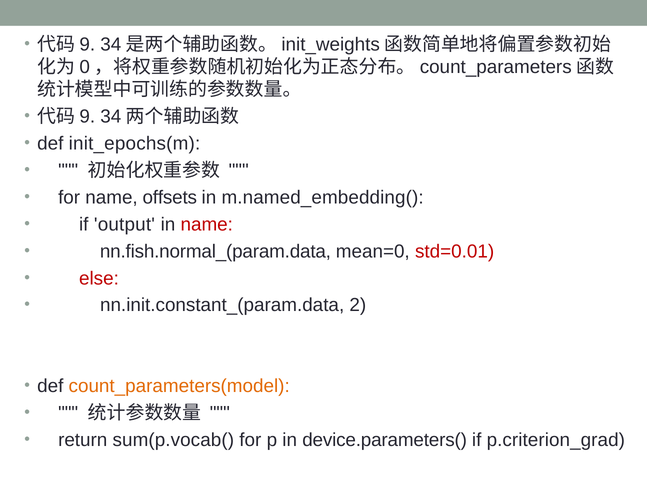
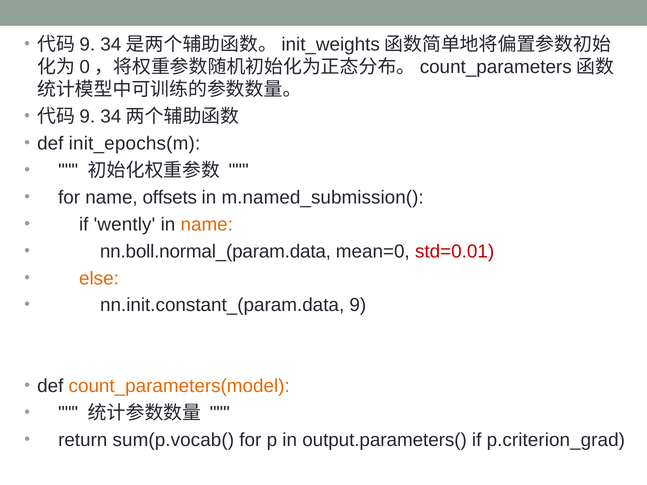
m.named_embedding(: m.named_embedding( -> m.named_submission(
output: output -> wently
name at (207, 225) colour: red -> orange
nn.fish.normal_(param.data: nn.fish.normal_(param.data -> nn.boll.normal_(param.data
else colour: red -> orange
2: 2 -> 9
device.parameters(: device.parameters( -> output.parameters(
